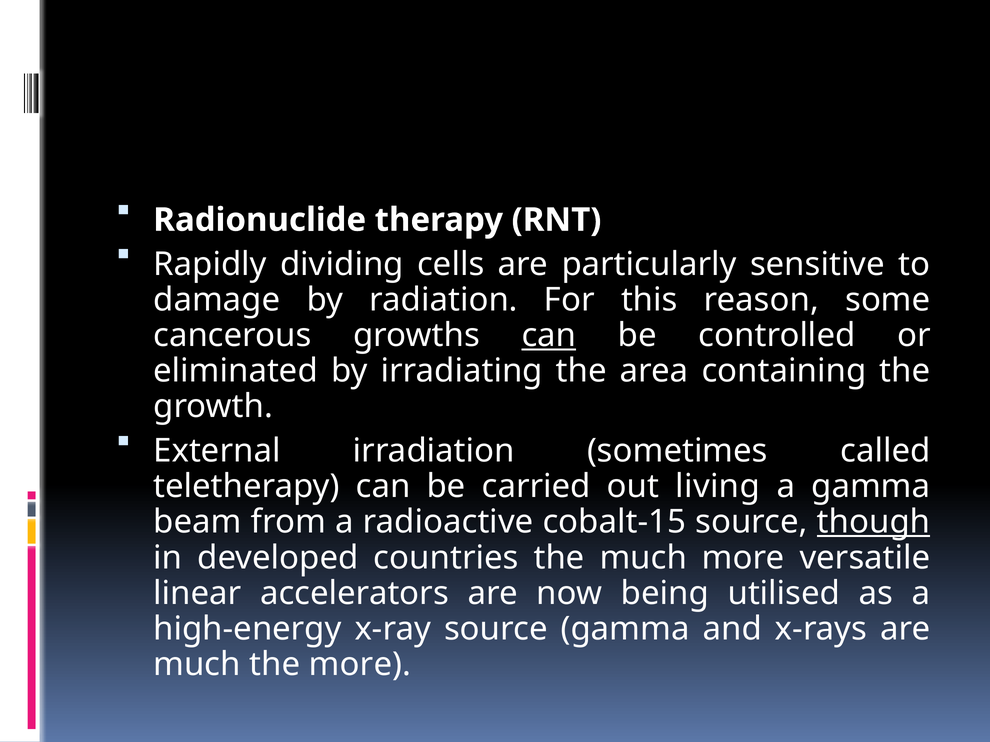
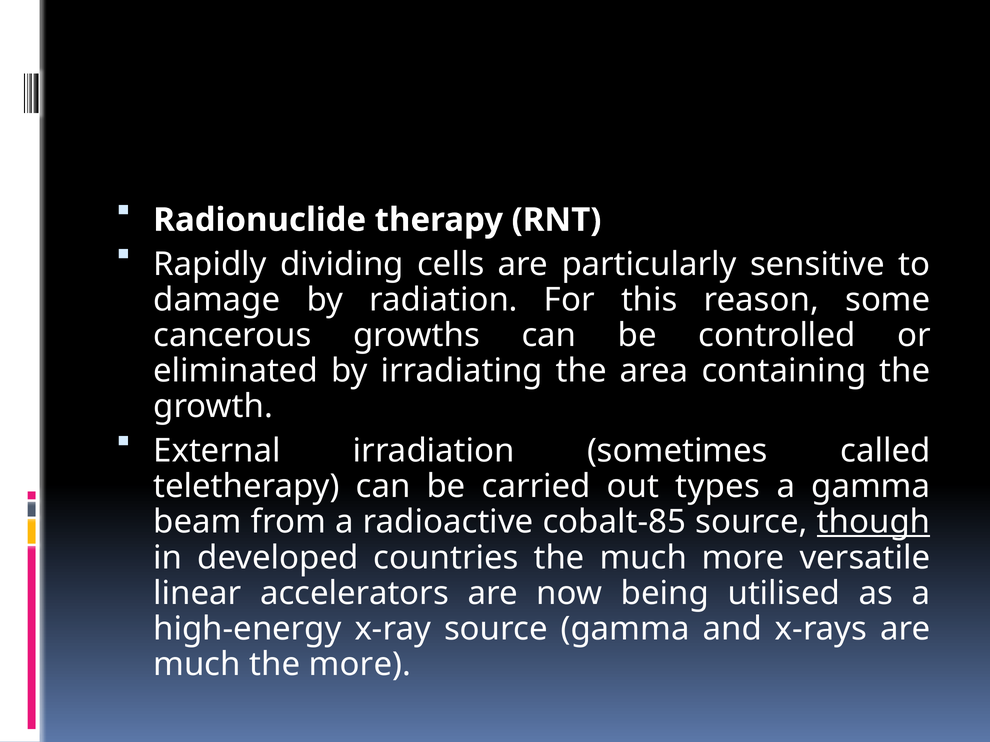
can at (549, 336) underline: present -> none
living: living -> types
cobalt-15: cobalt-15 -> cobalt-85
